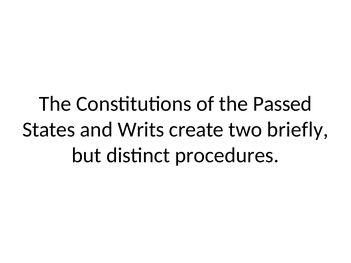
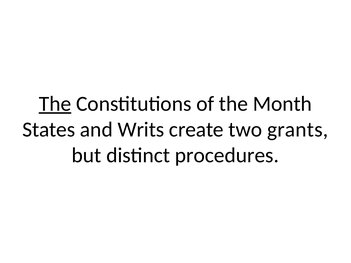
The at (55, 104) underline: none -> present
Passed: Passed -> Month
briefly: briefly -> grants
